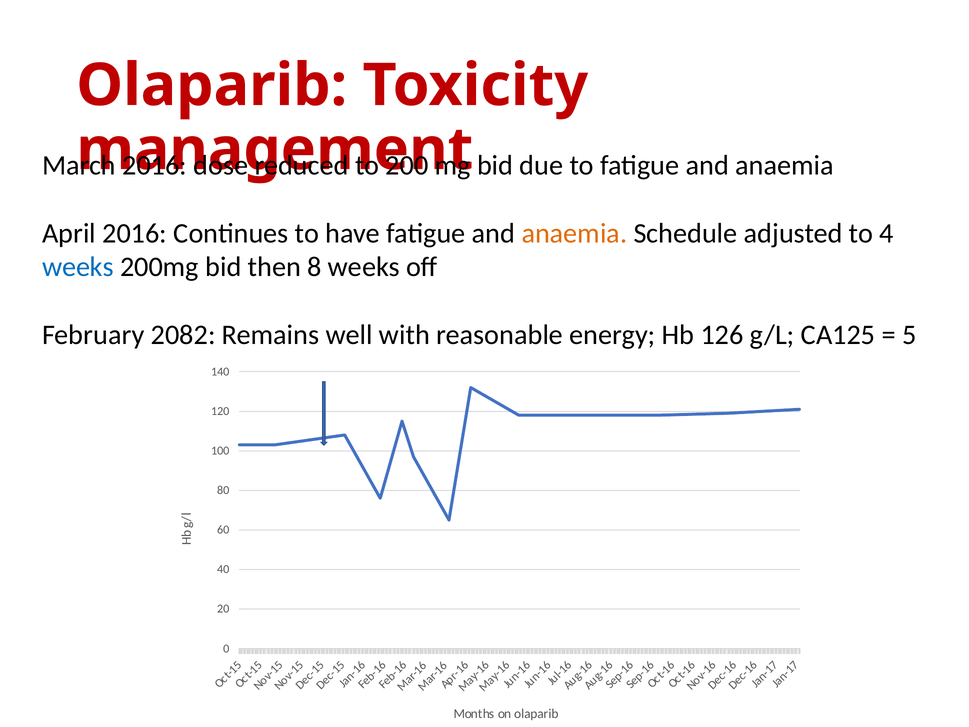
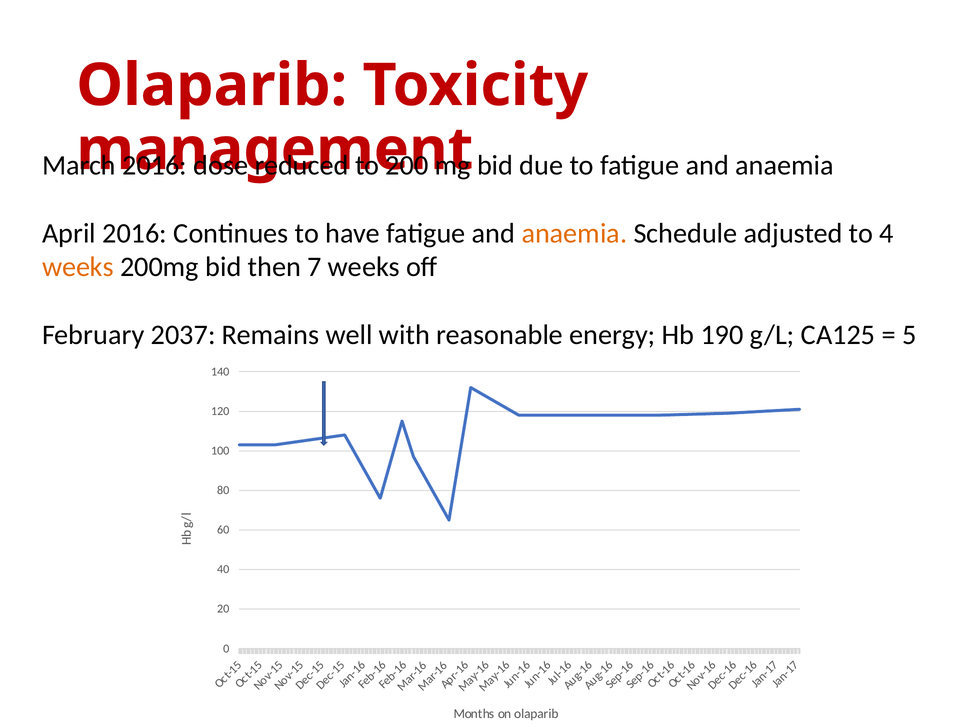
weeks at (78, 267) colour: blue -> orange
then 8: 8 -> 7
2082: 2082 -> 2037
126: 126 -> 190
